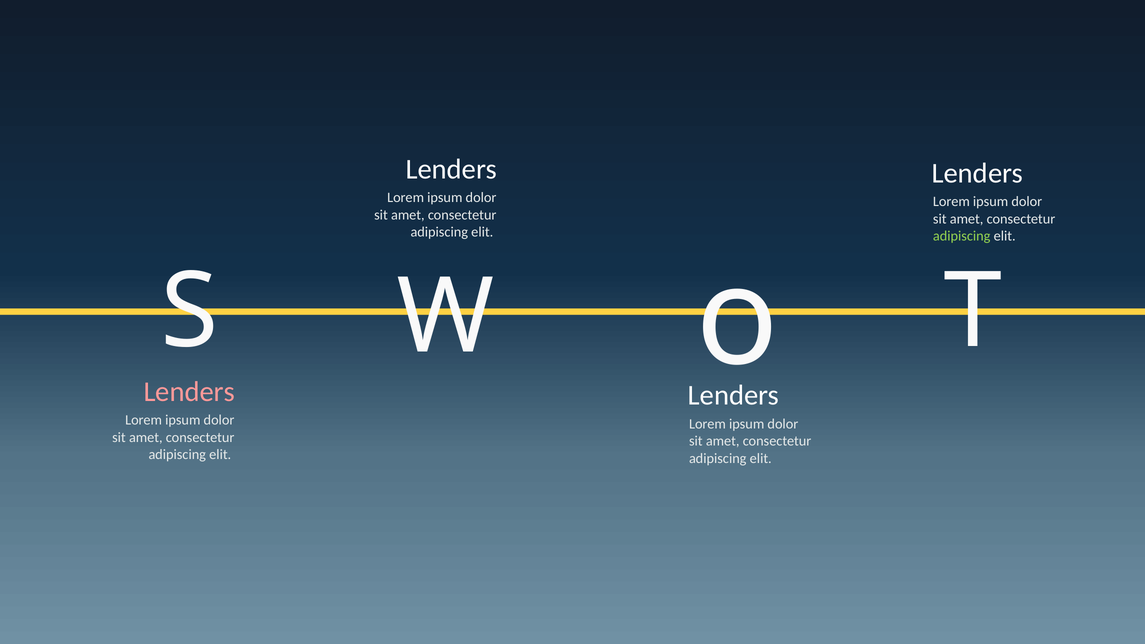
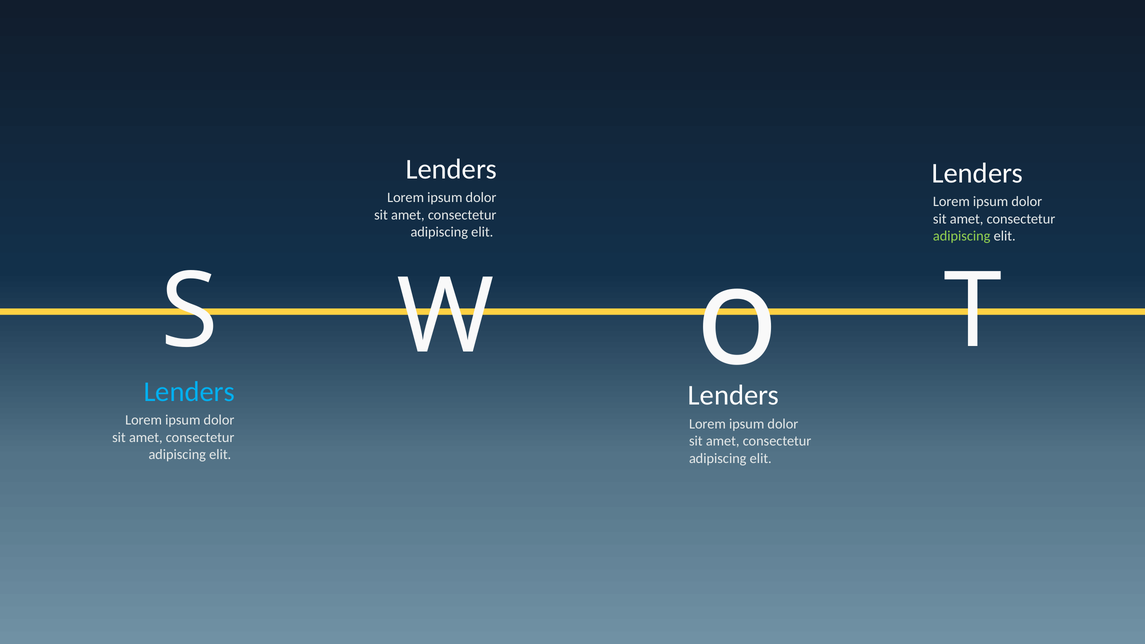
Lenders at (189, 392) colour: pink -> light blue
